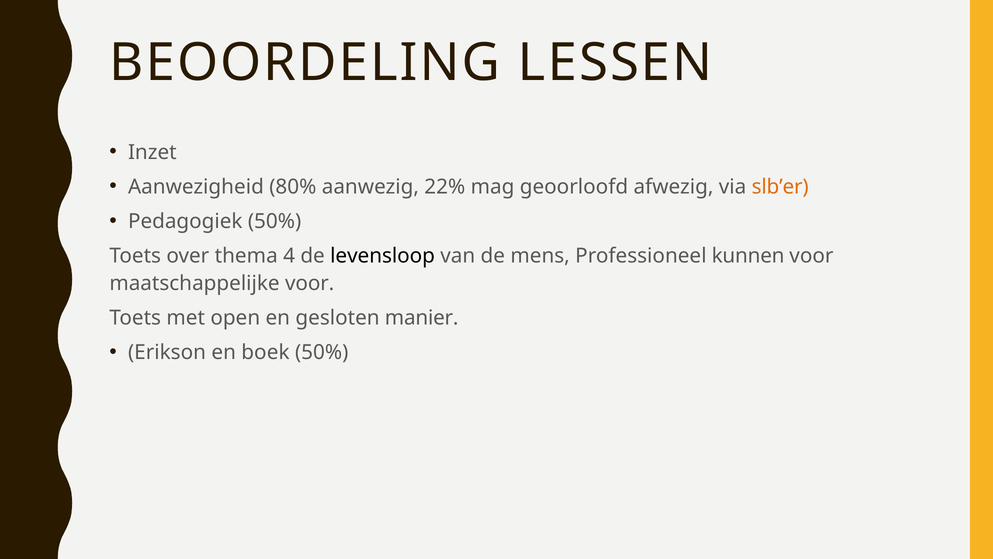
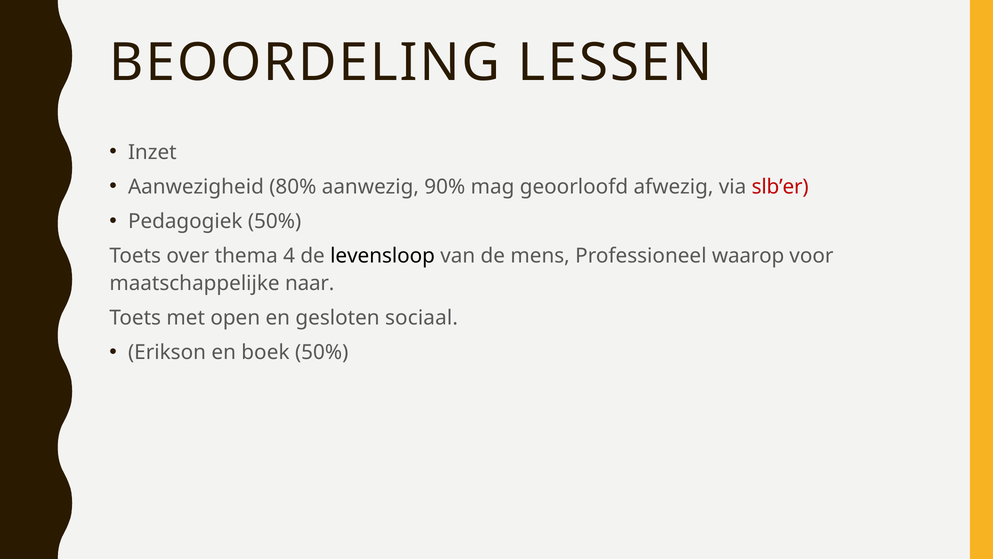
22%: 22% -> 90%
slb’er colour: orange -> red
kunnen: kunnen -> waarop
maatschappelijke voor: voor -> naar
manier: manier -> sociaal
